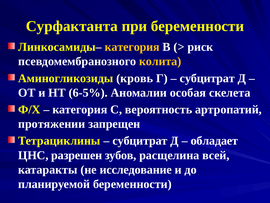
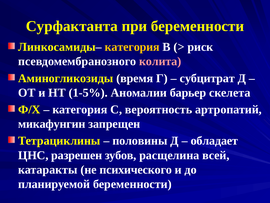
колита colour: yellow -> pink
кровь: кровь -> время
6-5%: 6-5% -> 1-5%
особая: особая -> барьер
протяжении: протяжении -> микафунгин
субцитрат at (140, 140): субцитрат -> половины
исследование: исследование -> психического
